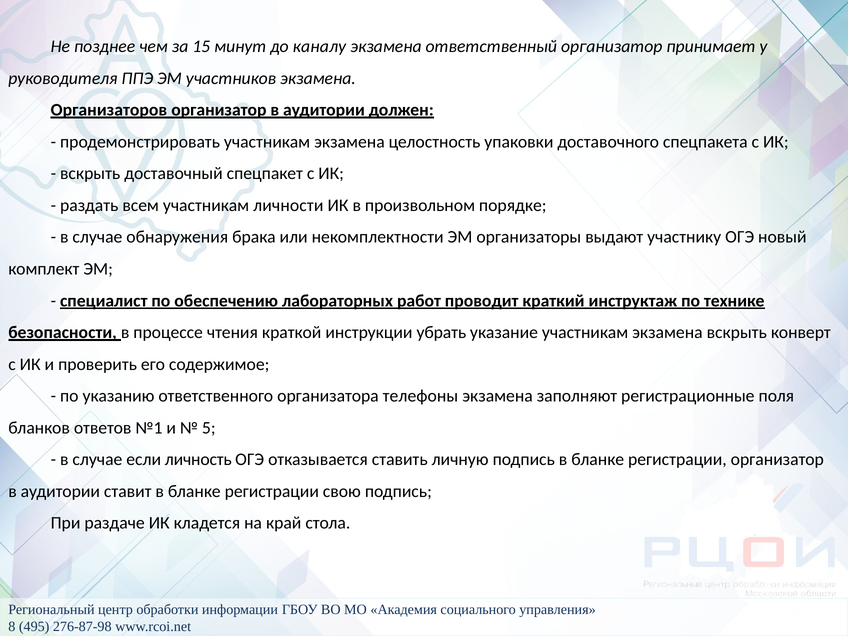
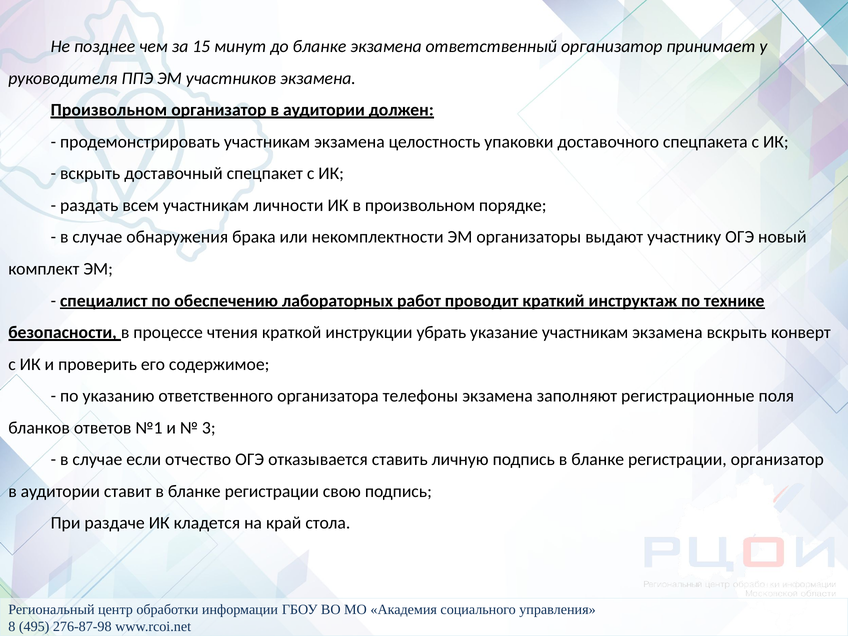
до каналу: каналу -> бланке
Организаторов at (109, 110): Организаторов -> Произвольном
5: 5 -> 3
личность: личность -> отчество
